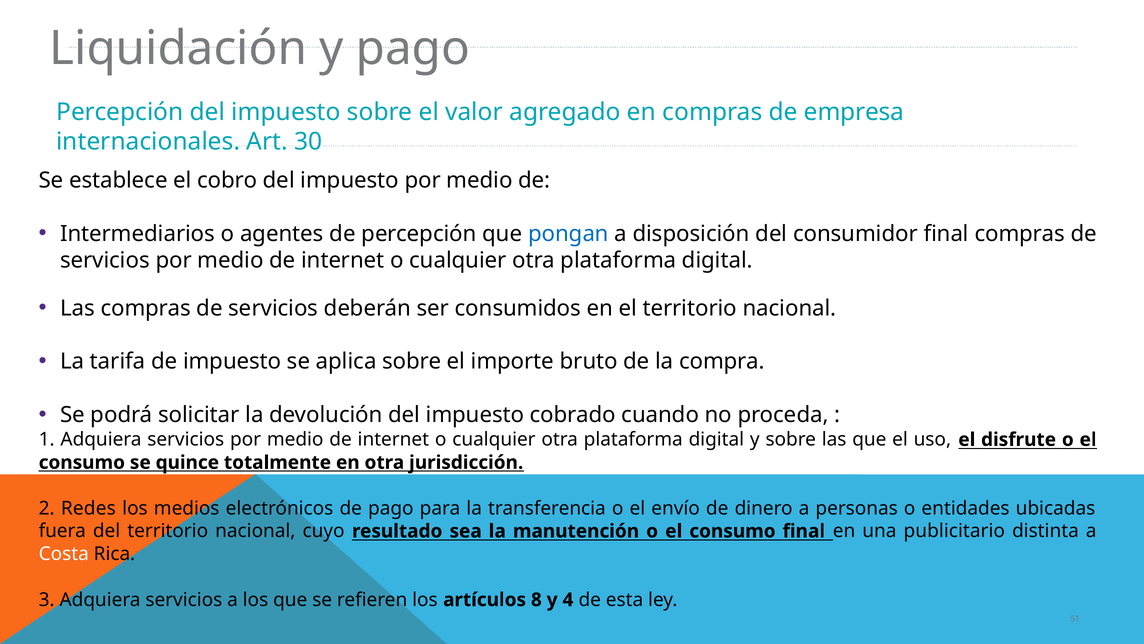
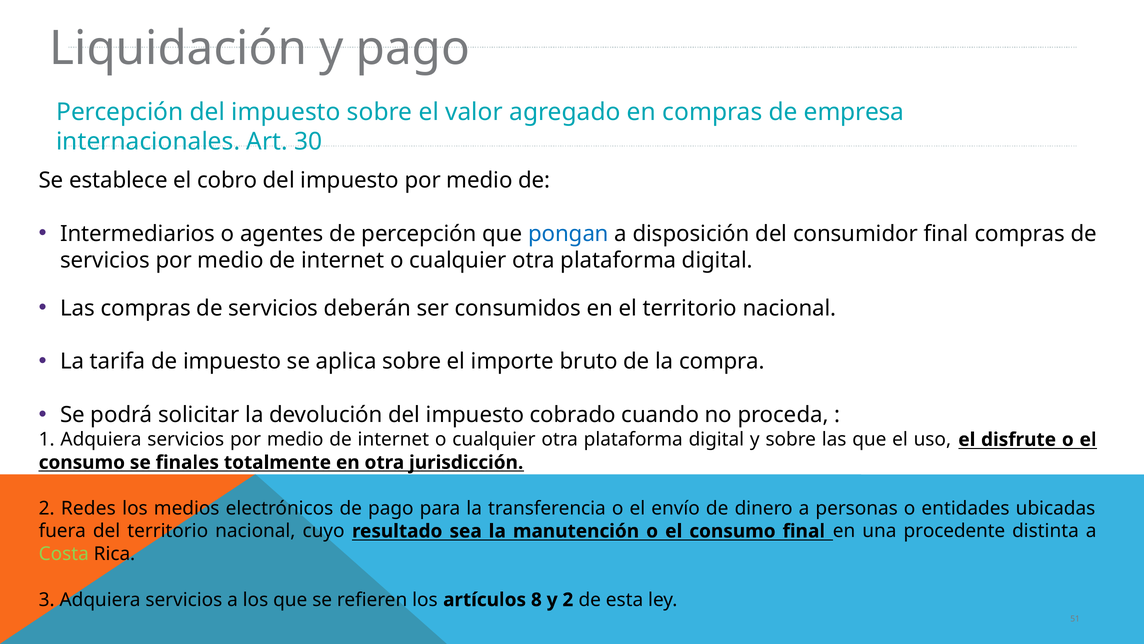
quince: quince -> finales
publicitario: publicitario -> procedente
Costa colour: white -> light green
y 4: 4 -> 2
